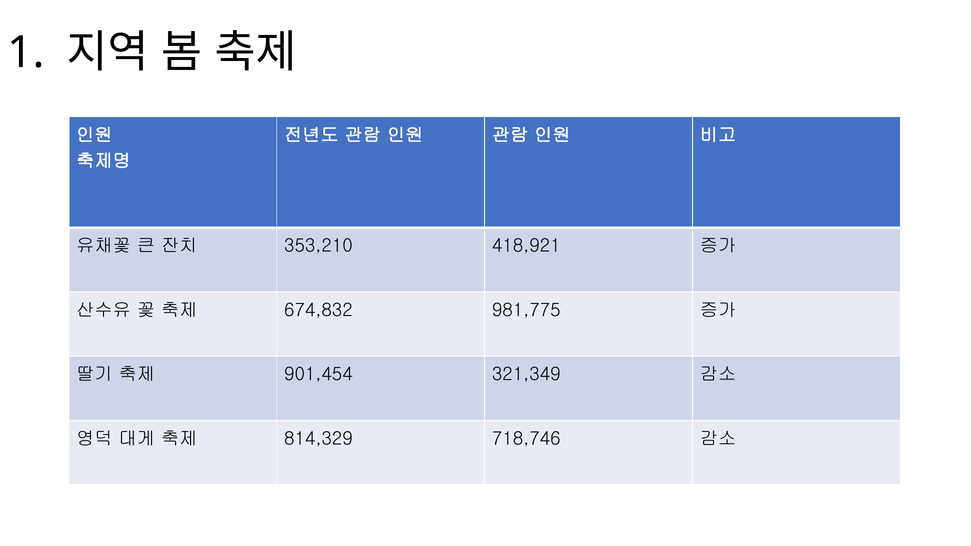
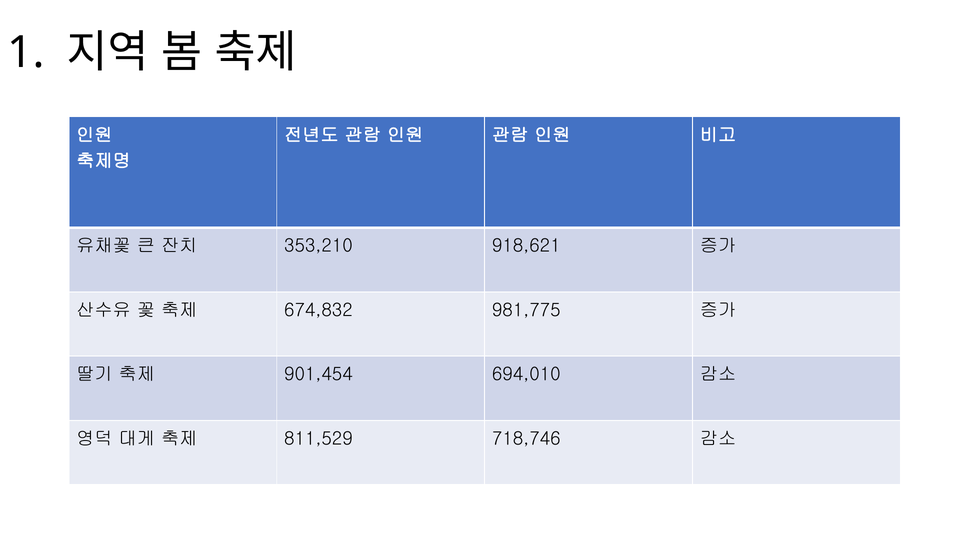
418,921: 418,921 -> 918,621
321,349: 321,349 -> 694,010
814,329: 814,329 -> 811,529
